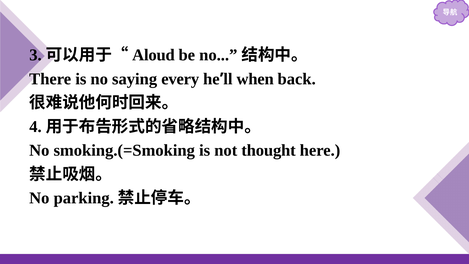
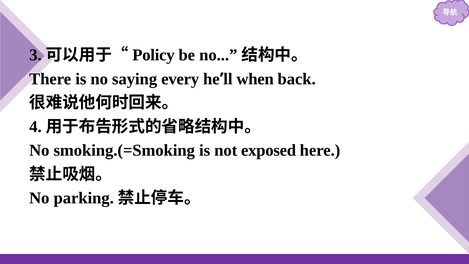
Aloud: Aloud -> Policy
thought: thought -> exposed
